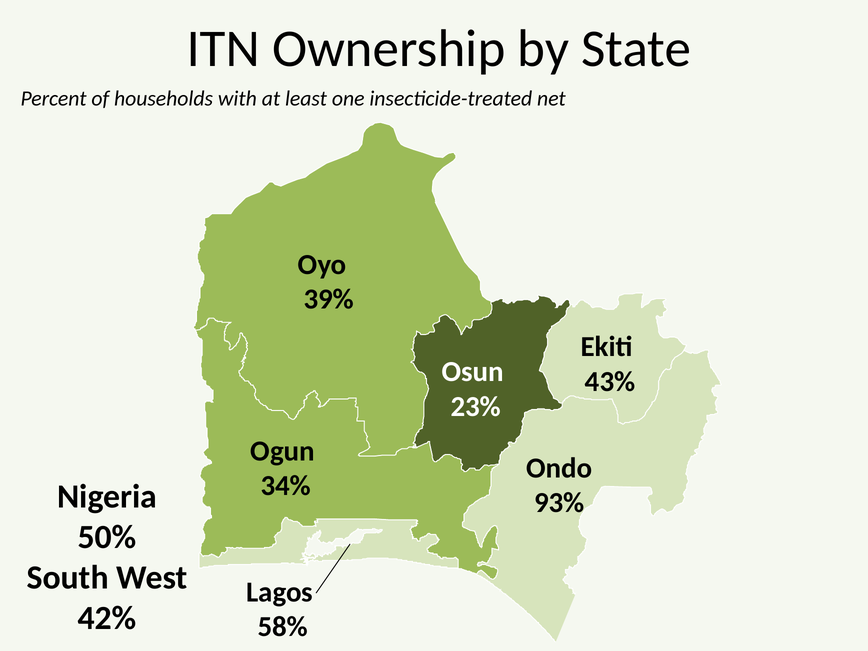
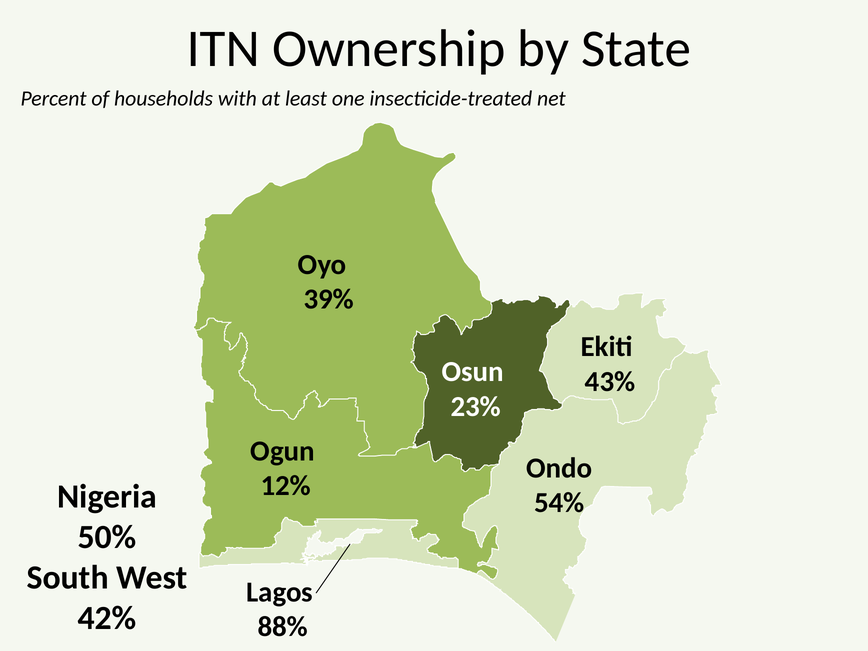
34%: 34% -> 12%
93%: 93% -> 54%
58%: 58% -> 88%
